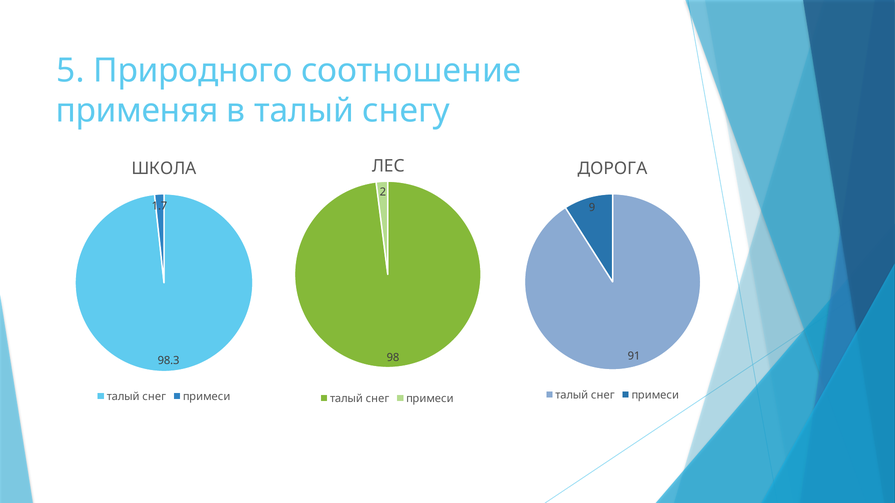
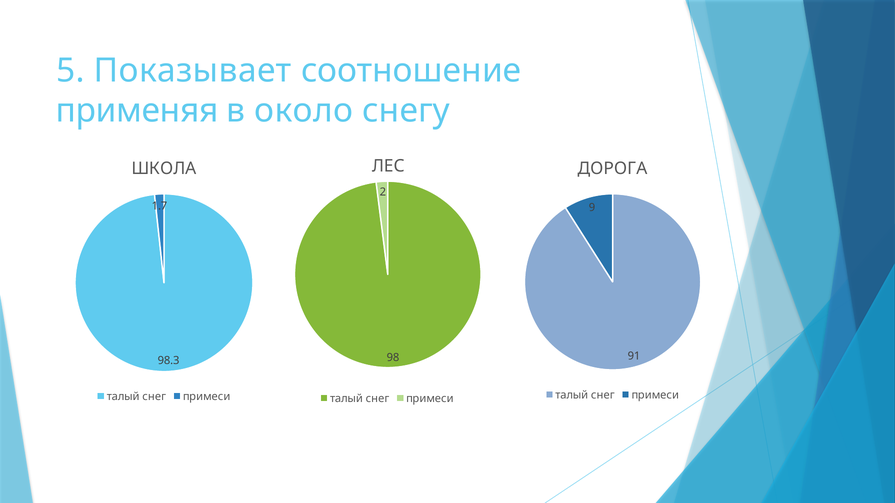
Природного: Природного -> Показывает
в талый: талый -> около
